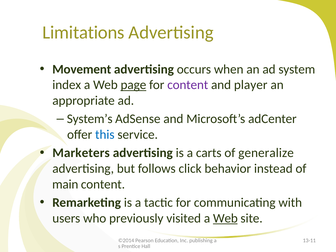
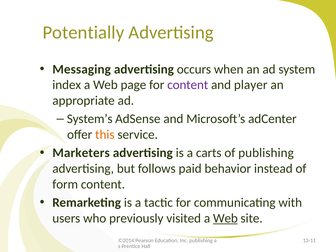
Limitations: Limitations -> Potentially
Movement: Movement -> Messaging
page underline: present -> none
this colour: blue -> orange
of generalize: generalize -> publishing
click: click -> paid
main: main -> form
